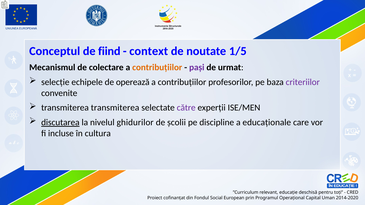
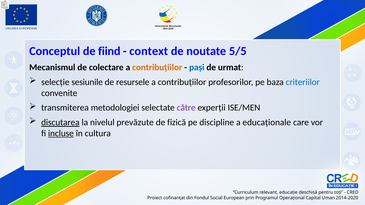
1/5: 1/5 -> 5/5
pași colour: purple -> blue
echipele: echipele -> sesiunile
operează: operează -> resursele
criteriilor colour: purple -> blue
transmiterea transmiterea: transmiterea -> metodologiei
ghidurilor: ghidurilor -> prevăzute
școlii: școlii -> fizică
incluse underline: none -> present
